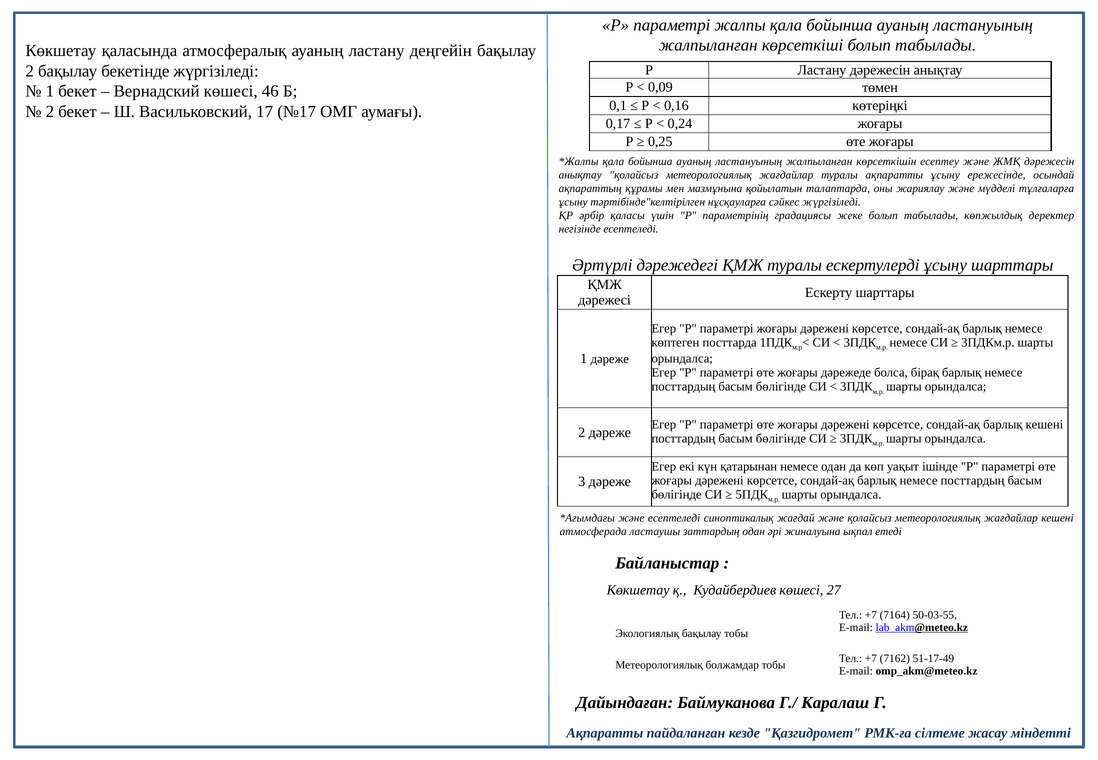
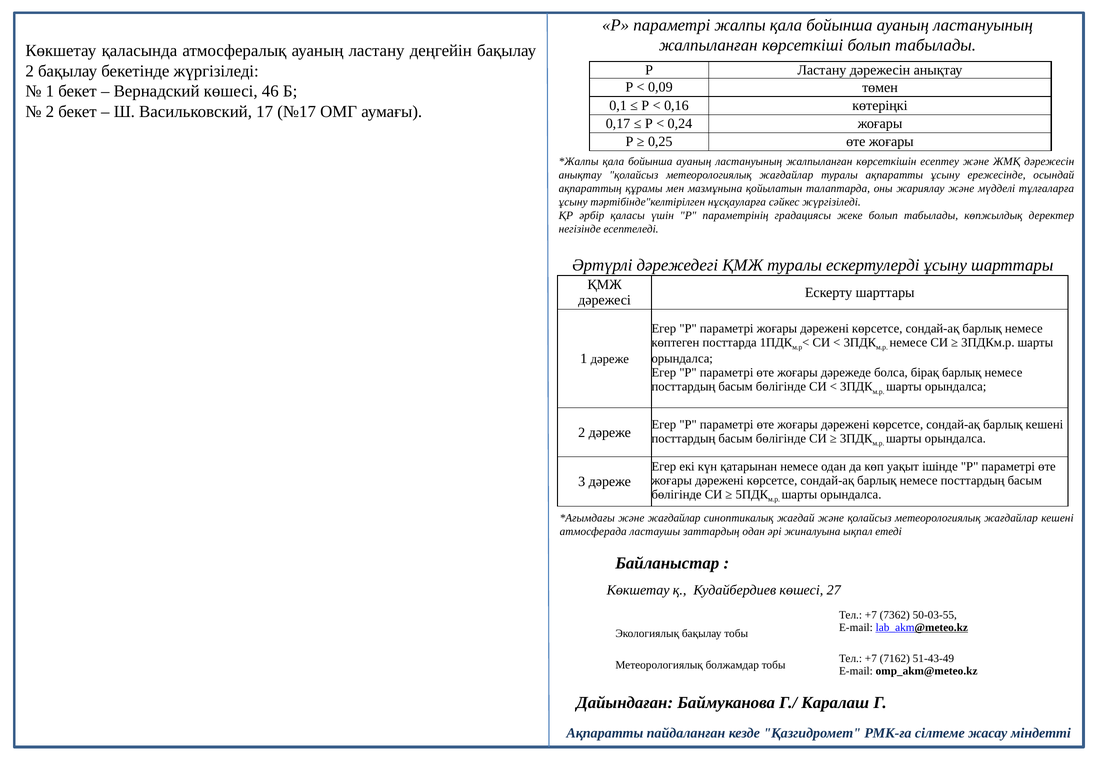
және есептеледі: есептеледі -> жағдайлар
7164: 7164 -> 7362
51-17-49: 51-17-49 -> 51-43-49
